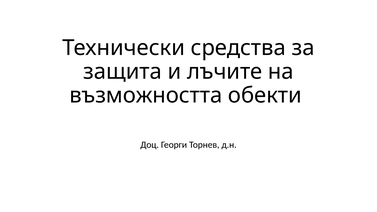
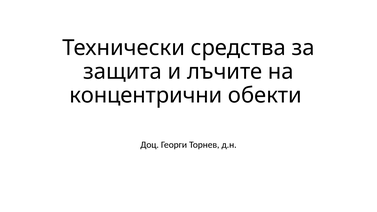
възможността: възможността -> концентрични
